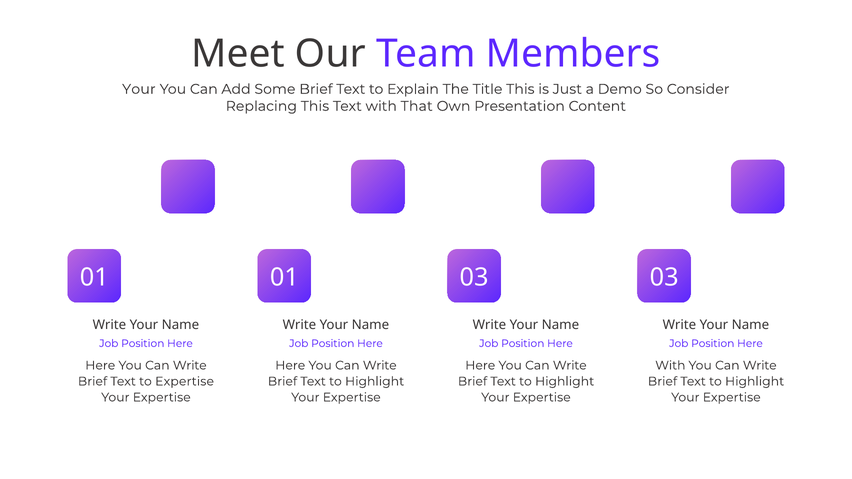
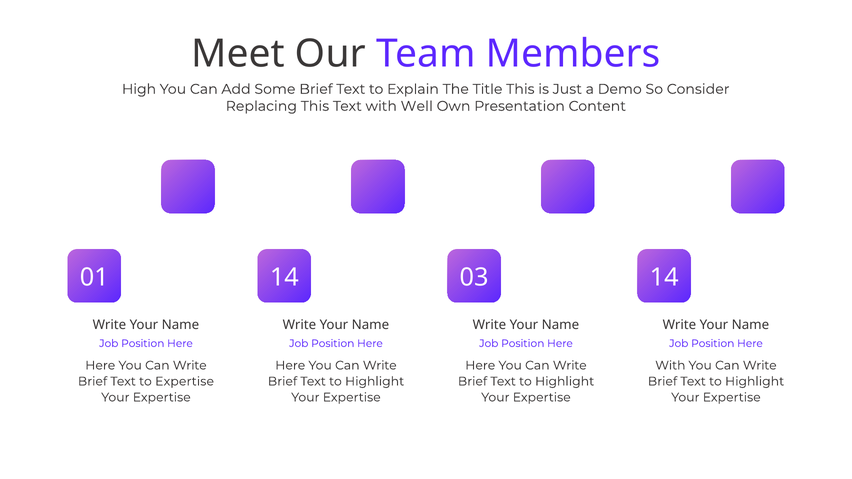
Your at (139, 89): Your -> High
That: That -> Well
01 01: 01 -> 14
03 03: 03 -> 14
